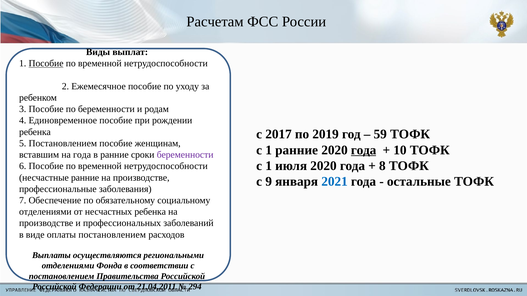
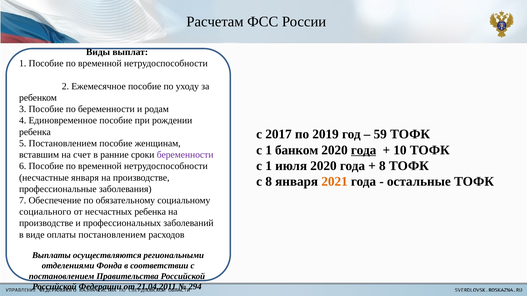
Пособие at (46, 63) underline: present -> none
1 ранние: ранние -> банком
на года: года -> счет
несчастные ранние: ранние -> января
с 9: 9 -> 8
2021 colour: blue -> orange
отделениями at (45, 212): отделениями -> социального
